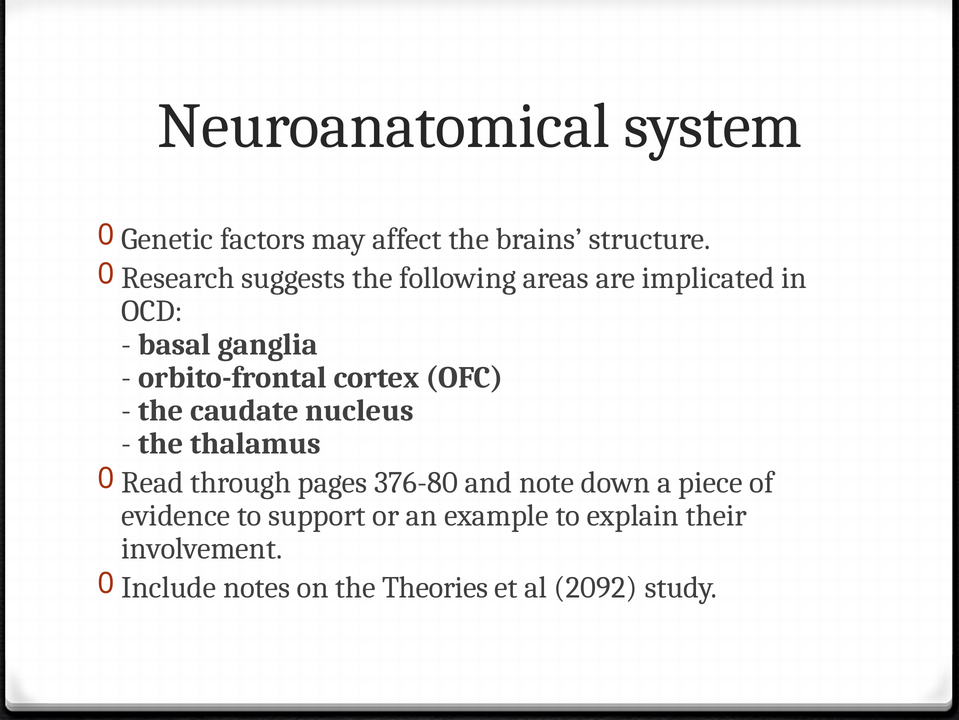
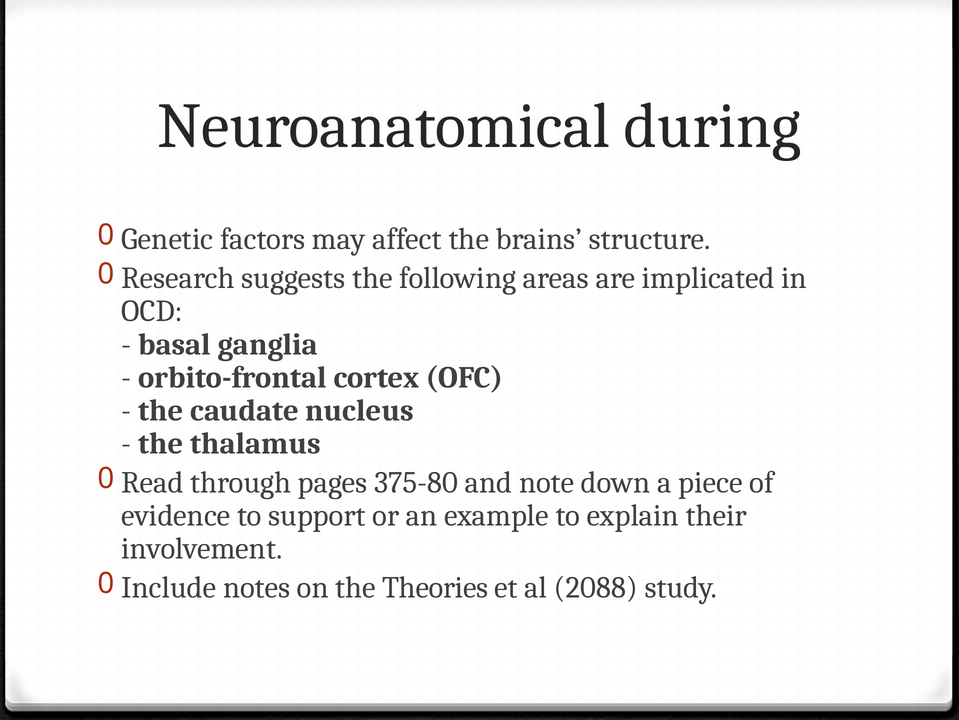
system: system -> during
376-80: 376-80 -> 375-80
2092: 2092 -> 2088
